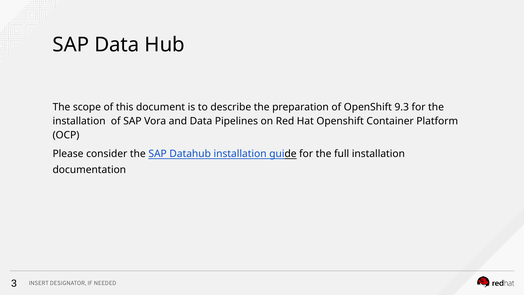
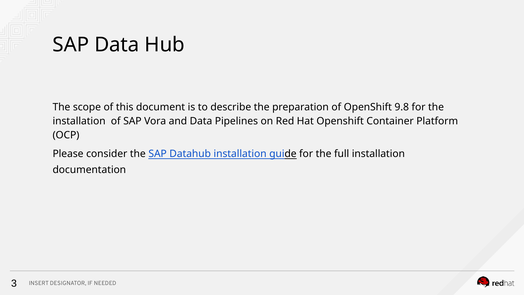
9.3: 9.3 -> 9.8
